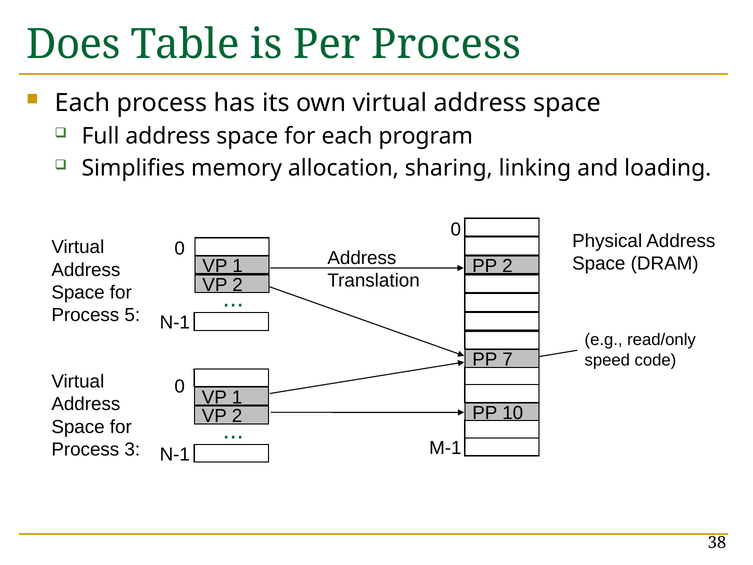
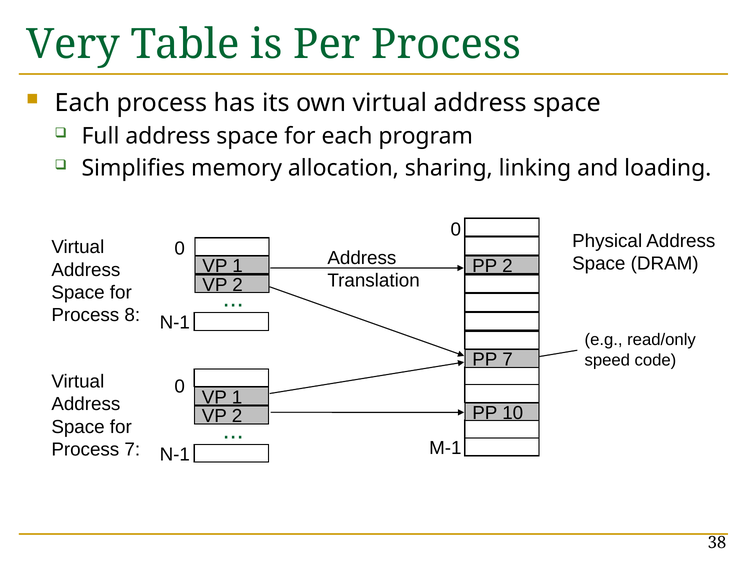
Does: Does -> Very
5: 5 -> 8
Process 3: 3 -> 7
